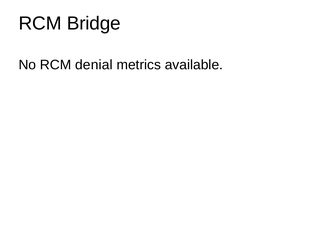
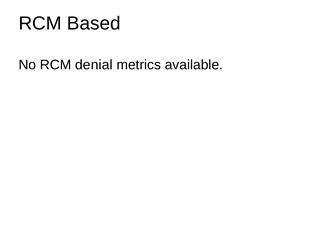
Bridge: Bridge -> Based
